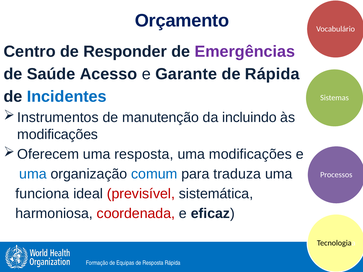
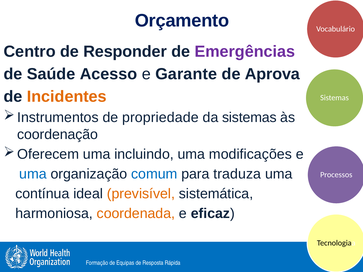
de Rápida: Rápida -> Aprova
Incidentes colour: blue -> orange
manutenção: manutenção -> propriedade
da incluindo: incluindo -> sistemas
modificações at (58, 135): modificações -> coordenação
uma resposta: resposta -> incluindo
funciona: funciona -> contínua
previsível colour: red -> orange
coordenada colour: red -> orange
